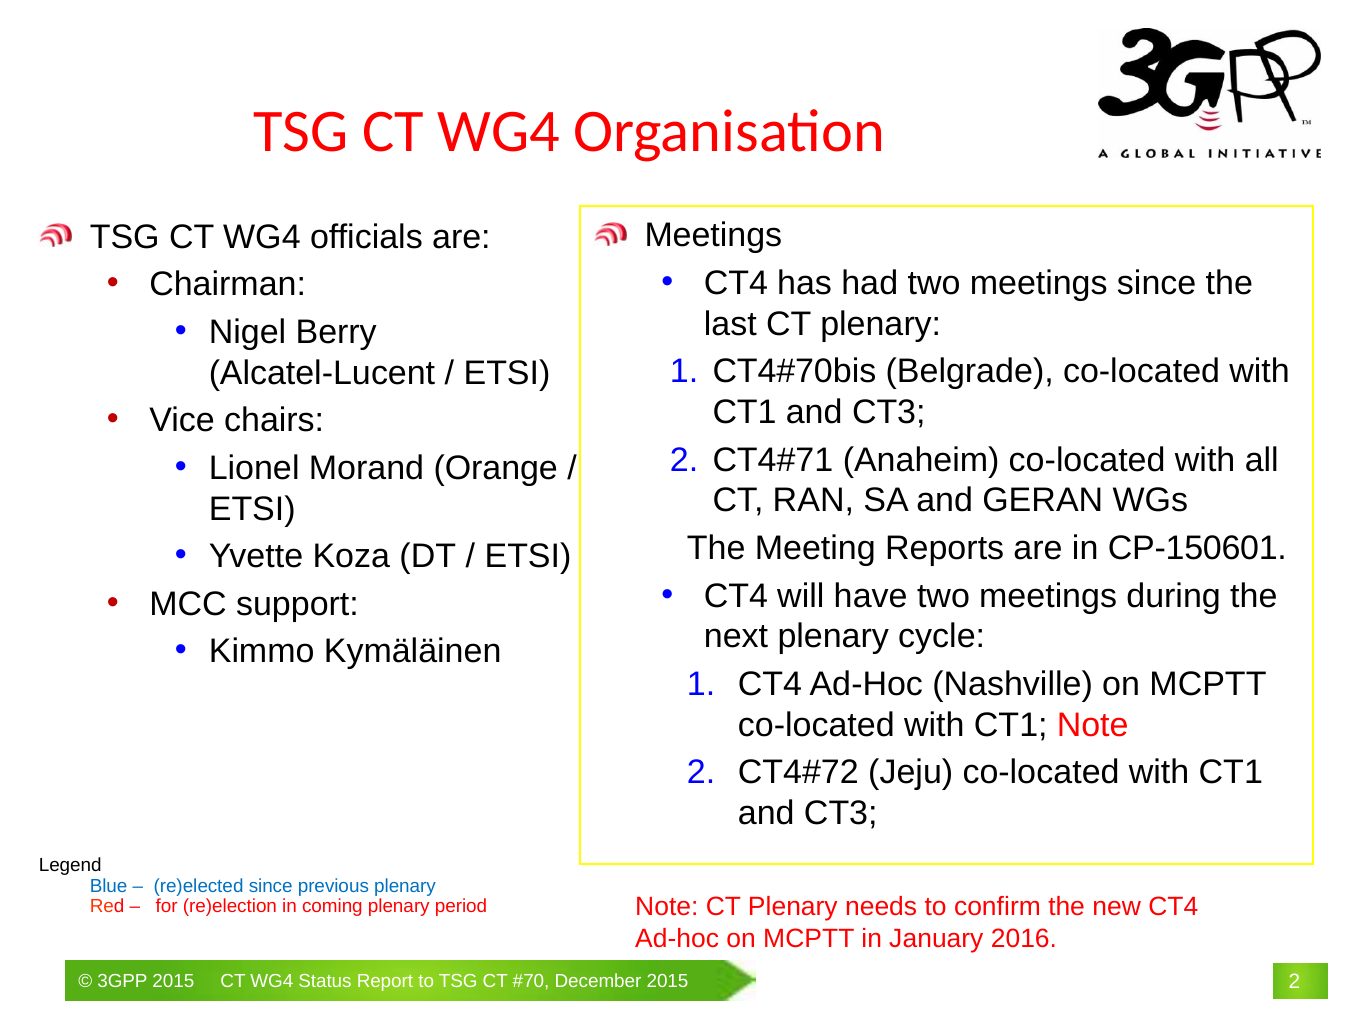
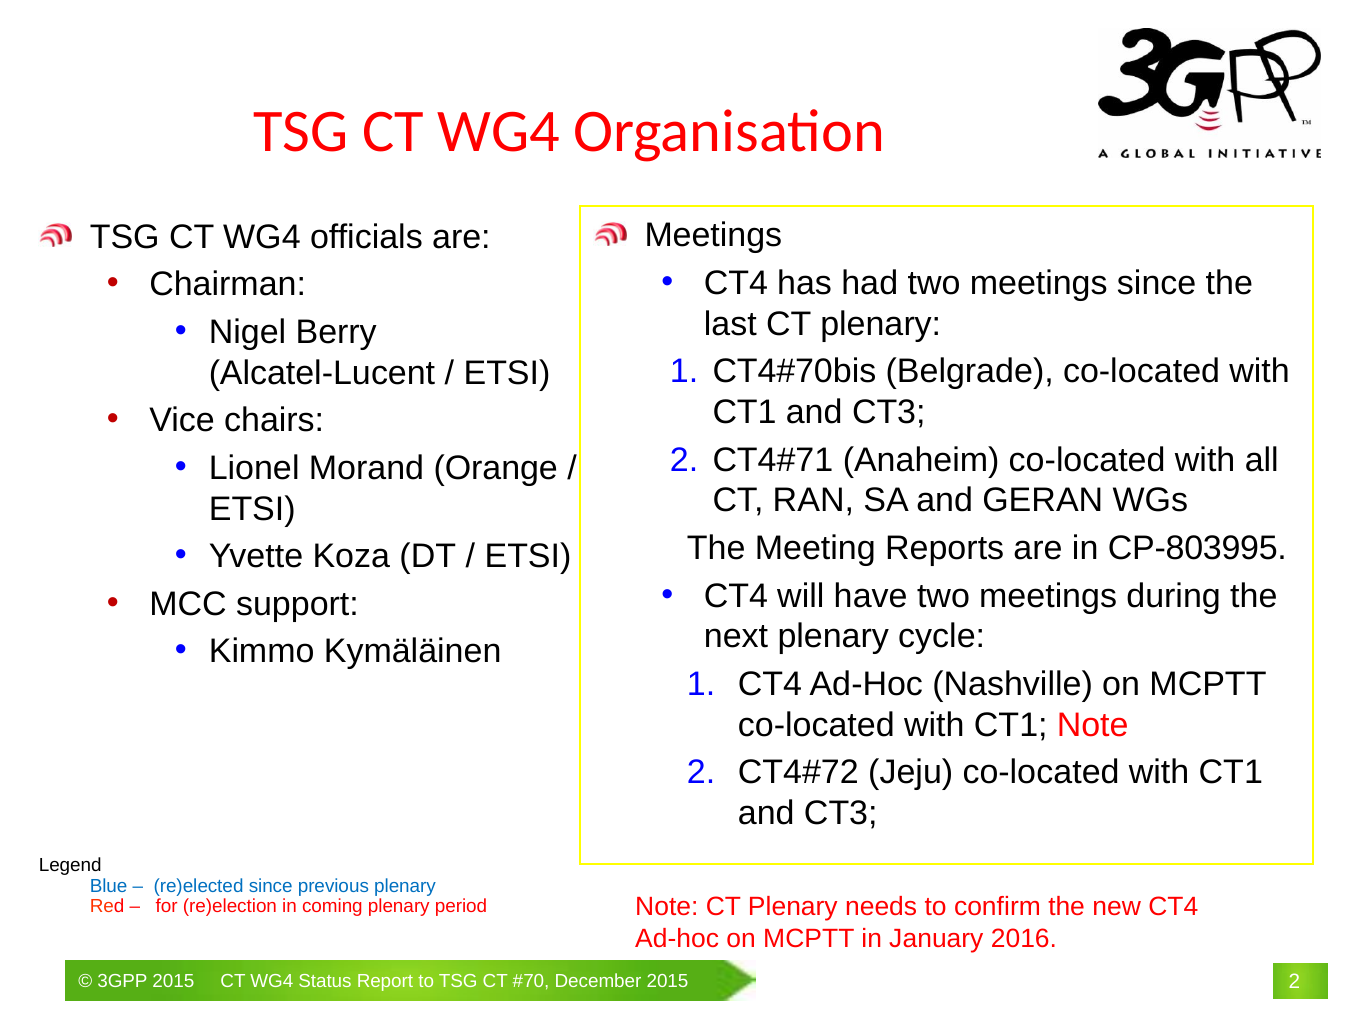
CP-150601: CP-150601 -> CP-803995
